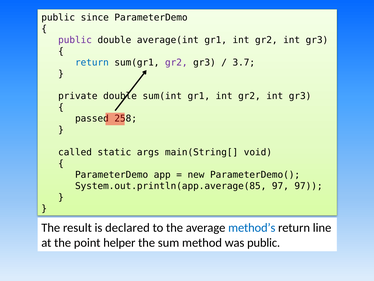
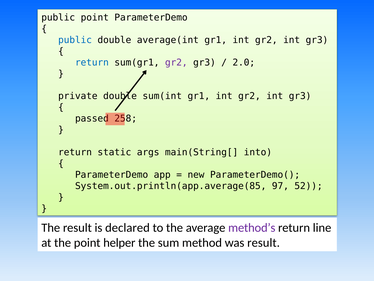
public since: since -> point
public at (75, 40) colour: purple -> blue
3.7: 3.7 -> 2.0
called at (75, 152): called -> return
void: void -> into
97 97: 97 -> 52
method’s colour: blue -> purple
was public: public -> result
